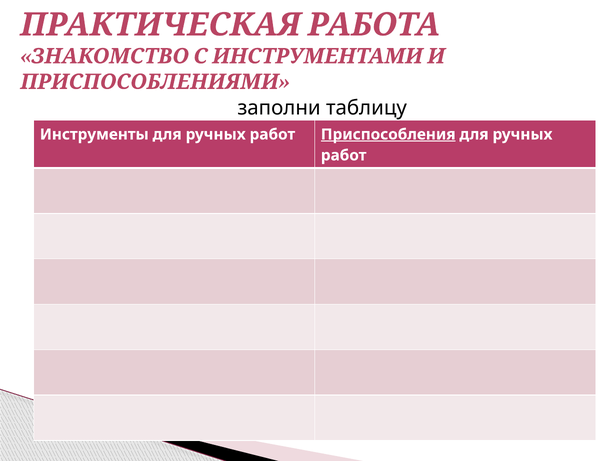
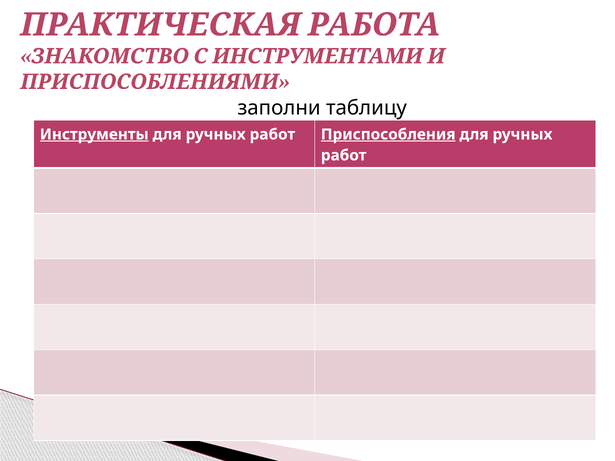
Инструменты underline: none -> present
